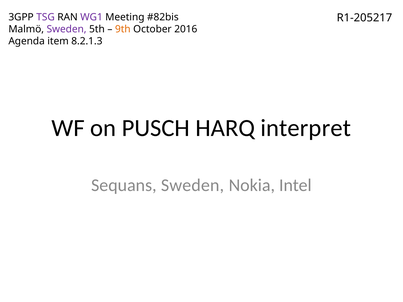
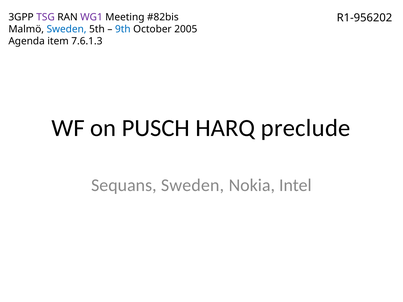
R1-205217: R1-205217 -> R1-956202
Sweden at (67, 29) colour: purple -> blue
9th colour: orange -> blue
2016: 2016 -> 2005
8.2.1.3: 8.2.1.3 -> 7.6.1.3
interpret: interpret -> preclude
